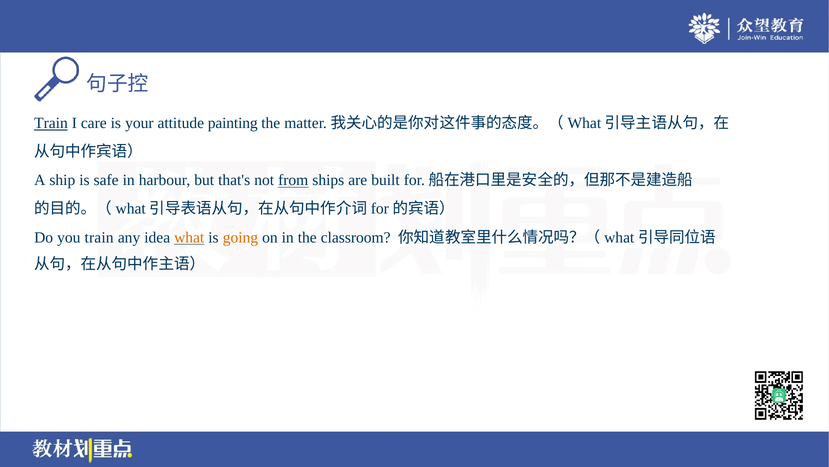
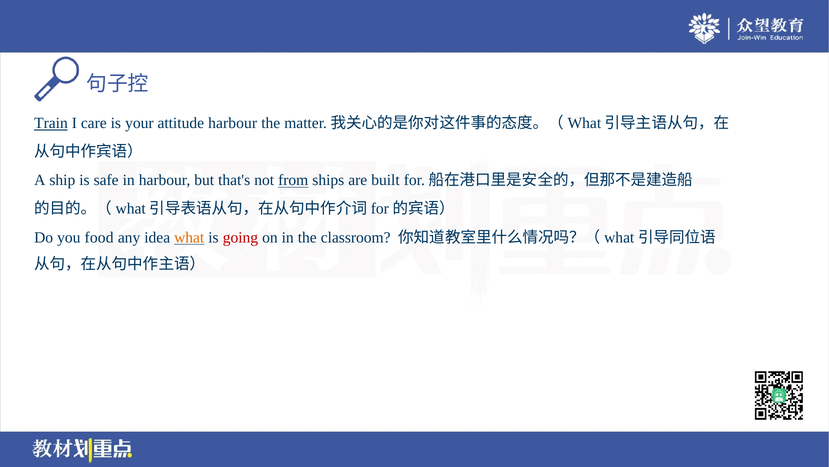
attitude painting: painting -> harbour
you train: train -> food
going colour: orange -> red
